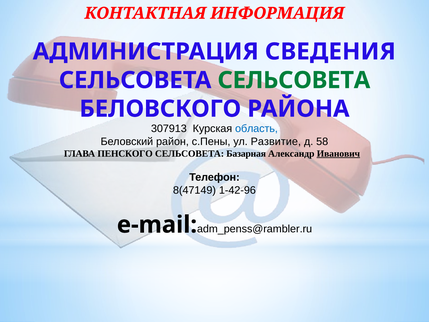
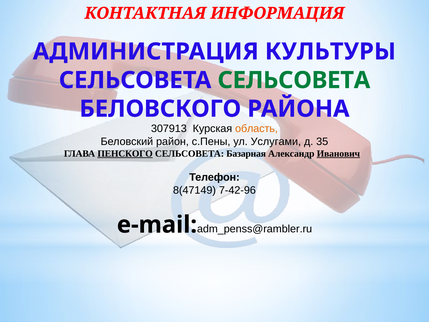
СВЕДЕНИЯ: СВЕДЕНИЯ -> КУЛЬТУРЫ
область colour: blue -> orange
Развитие: Развитие -> Услугами
58: 58 -> 35
ПЕНСКОГО underline: none -> present
1-42-96: 1-42-96 -> 7-42-96
